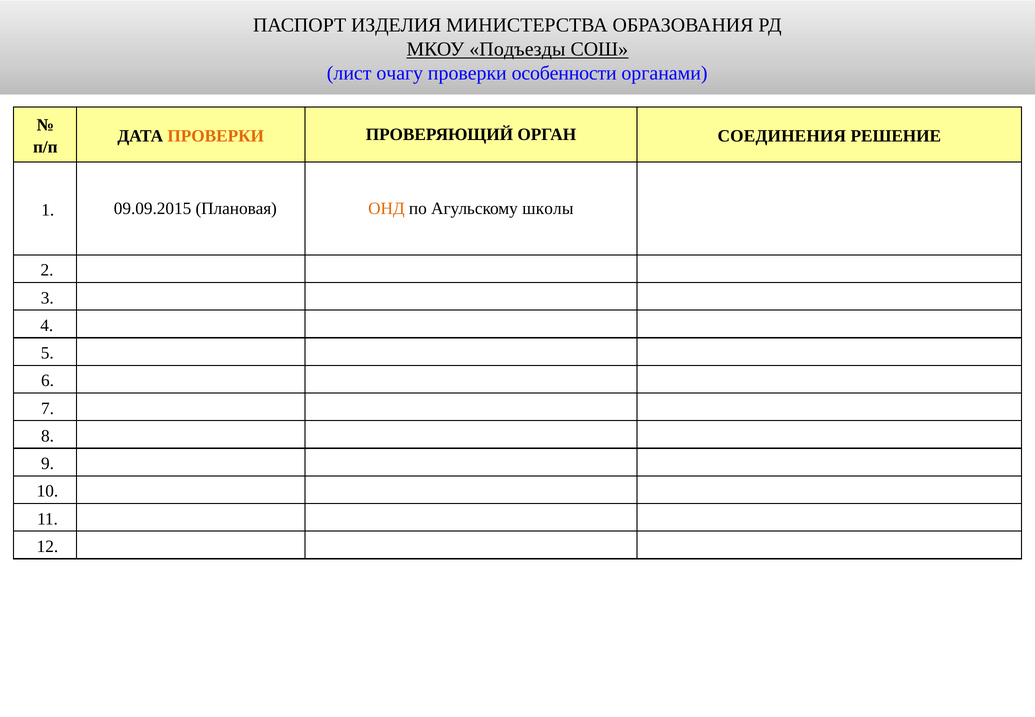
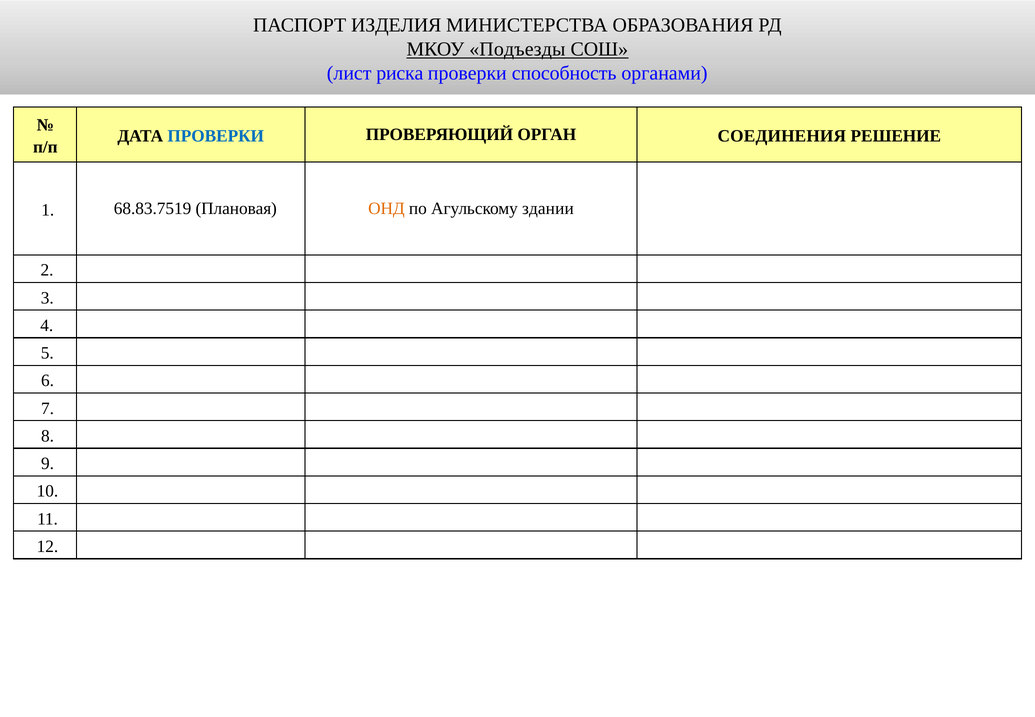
очагу: очагу -> риска
особенности: особенности -> способность
ПРОВЕРКИ at (216, 136) colour: orange -> blue
09.09.2015: 09.09.2015 -> 68.83.7519
школы: школы -> здании
